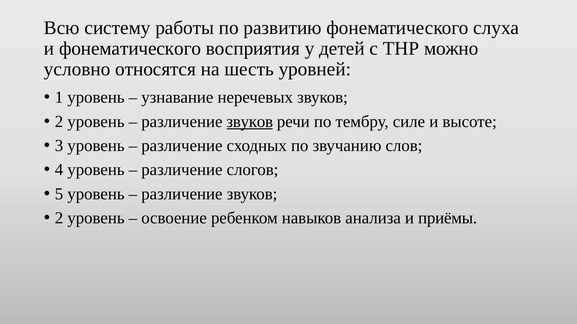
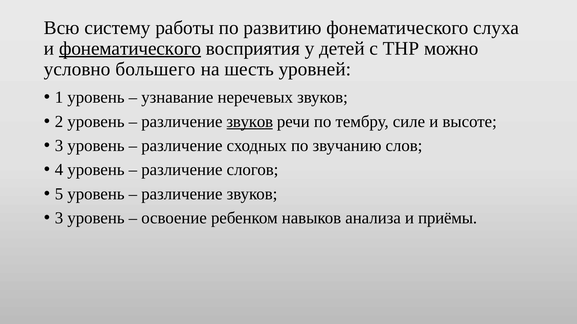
фонематического at (130, 49) underline: none -> present
относятся: относятся -> большего
2 at (59, 218): 2 -> 3
